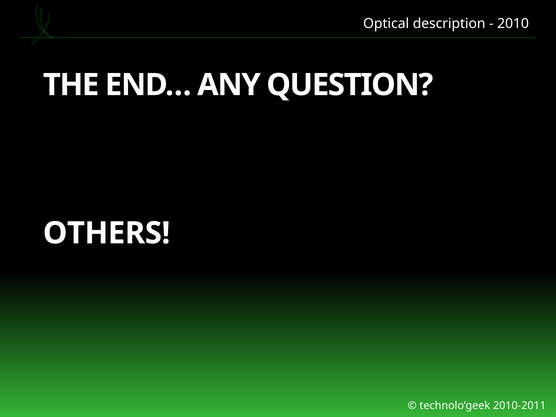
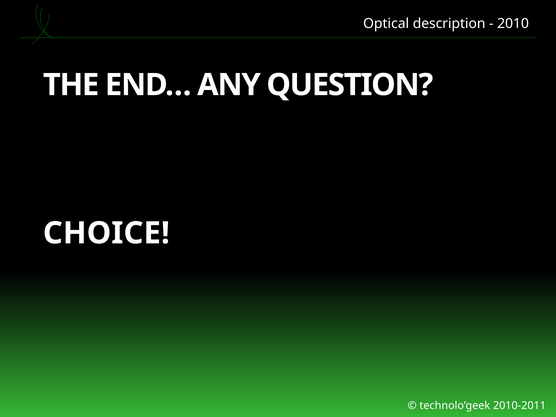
OTHERS: OTHERS -> CHOICE
